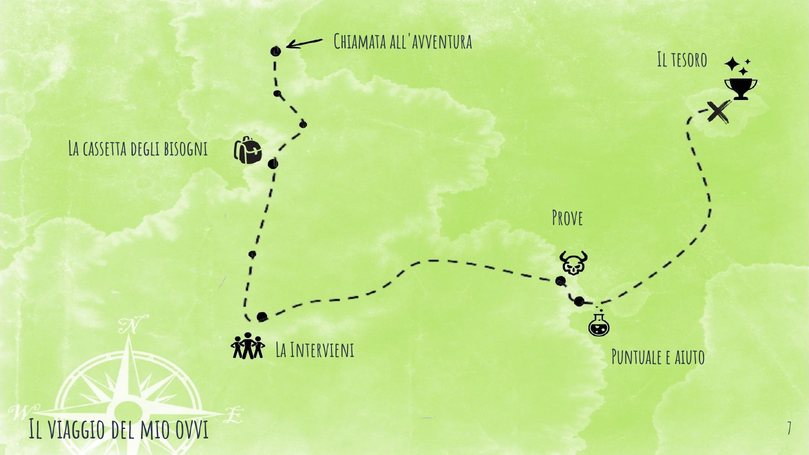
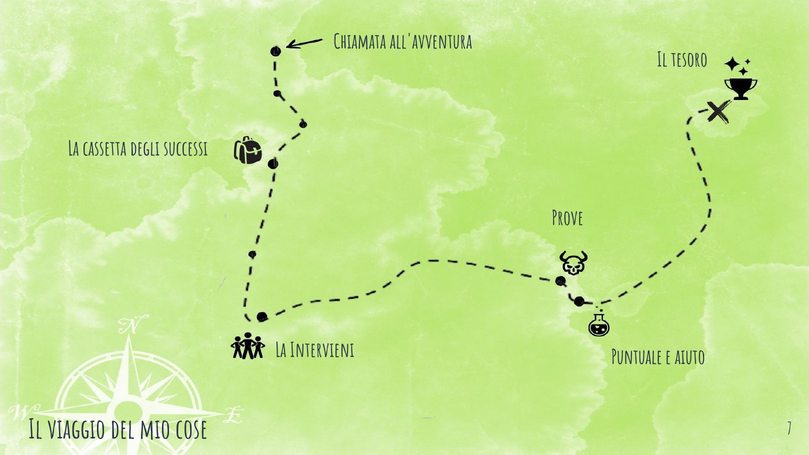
bisogni: bisogni -> successi
ovvi: ovvi -> cose
